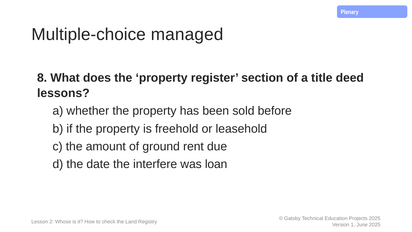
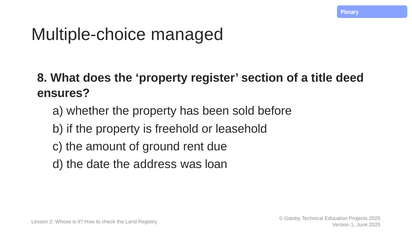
lessons: lessons -> ensures
interfere: interfere -> address
